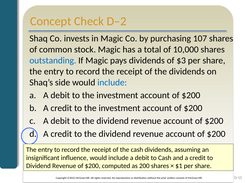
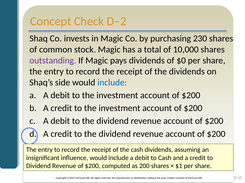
107: 107 -> 230
outstanding colour: blue -> purple
$3: $3 -> $0
